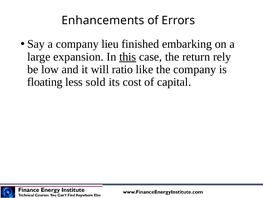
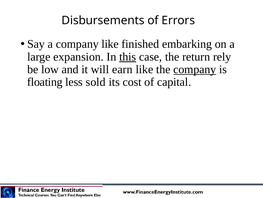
Enhancements: Enhancements -> Disbursements
company lieu: lieu -> like
ratio: ratio -> earn
company at (195, 69) underline: none -> present
